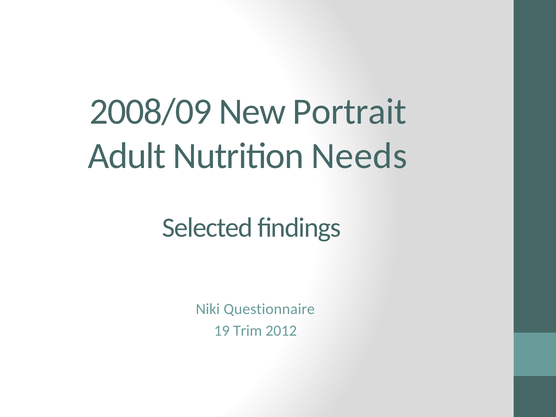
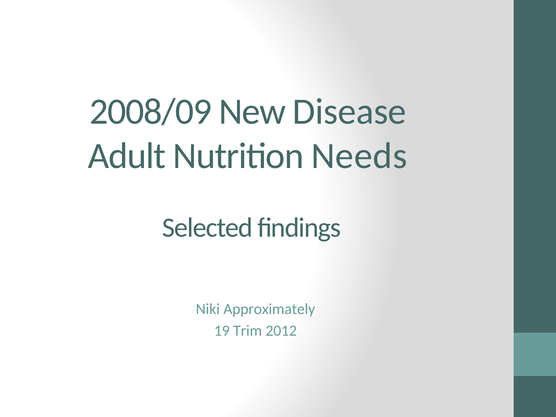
Portrait: Portrait -> Disease
Questionnaire: Questionnaire -> Approximately
